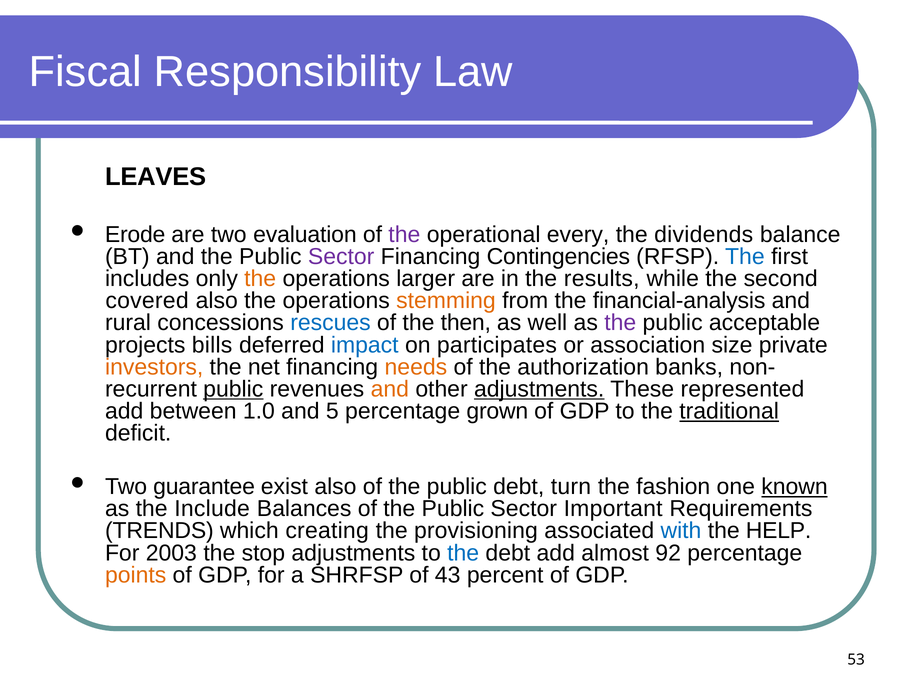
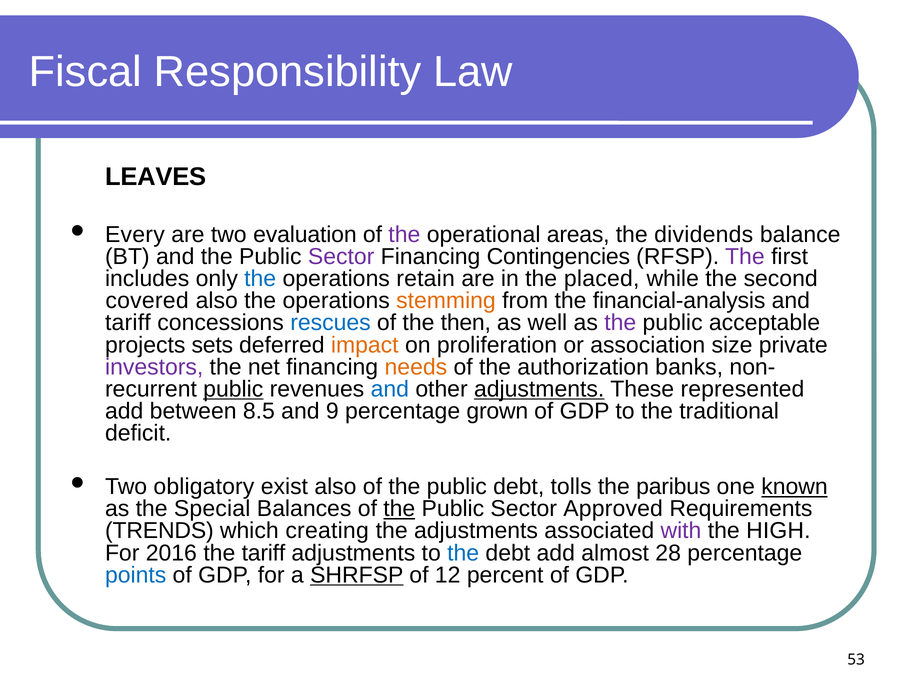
Erode: Erode -> Every
every: every -> areas
The at (745, 257) colour: blue -> purple
the at (260, 279) colour: orange -> blue
larger: larger -> retain
results: results -> placed
rural at (128, 323): rural -> tariff
bills: bills -> sets
impact colour: blue -> orange
participates: participates -> proliferation
investors colour: orange -> purple
and at (390, 389) colour: orange -> blue
1.0: 1.0 -> 8.5
5: 5 -> 9
traditional underline: present -> none
guarantee: guarantee -> obligatory
turn: turn -> tolls
fashion: fashion -> paribus
Include: Include -> Special
the at (399, 509) underline: none -> present
Important: Important -> Approved
the provisioning: provisioning -> adjustments
with colour: blue -> purple
HELP: HELP -> HIGH
2003: 2003 -> 2016
the stop: stop -> tariff
92: 92 -> 28
points colour: orange -> blue
SHRFSP underline: none -> present
43: 43 -> 12
